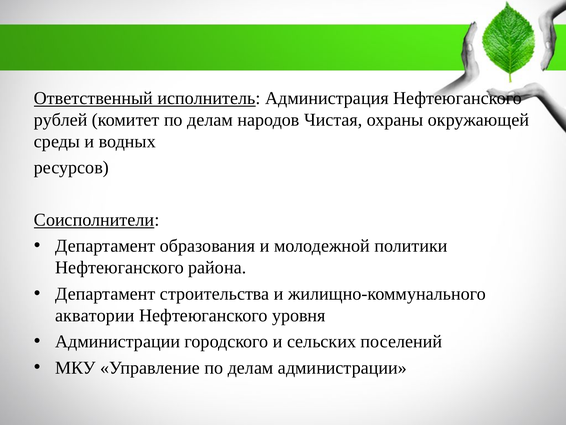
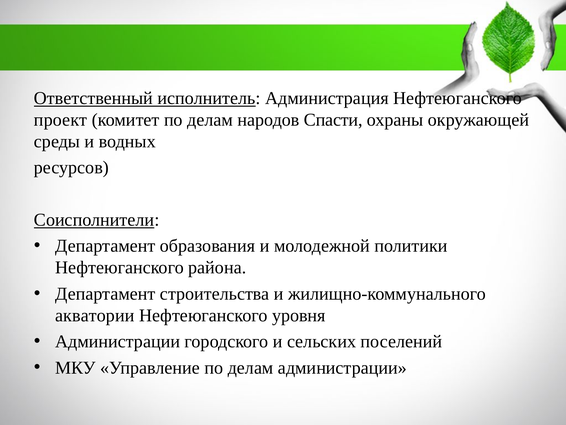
рублей: рублей -> проект
Чистая: Чистая -> Спасти
